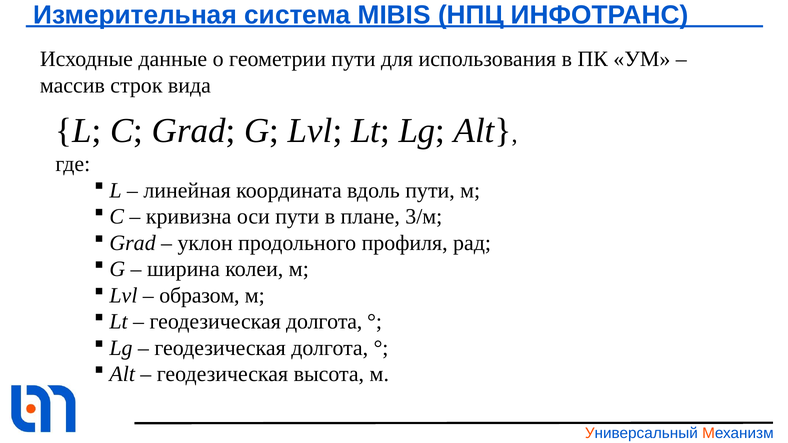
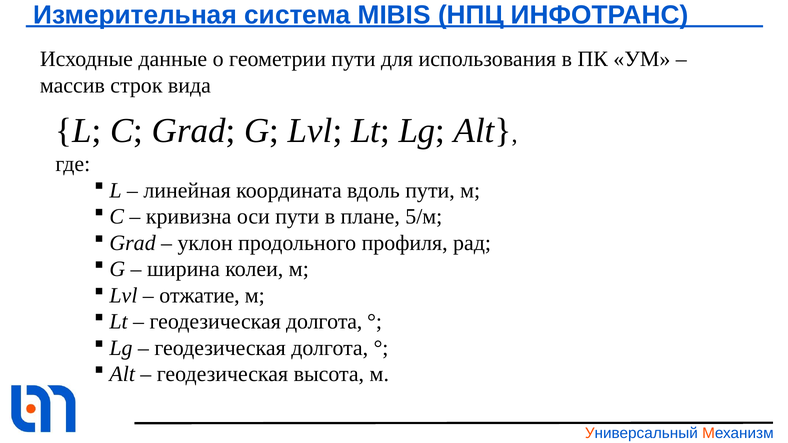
3/м: 3/м -> 5/м
образом: образом -> отжатие
